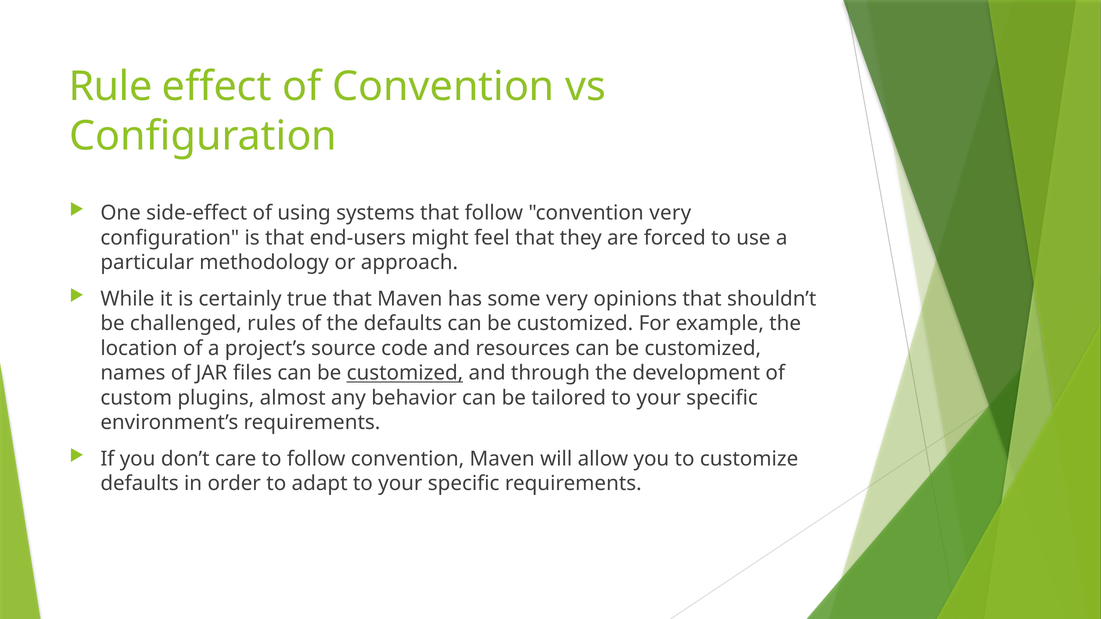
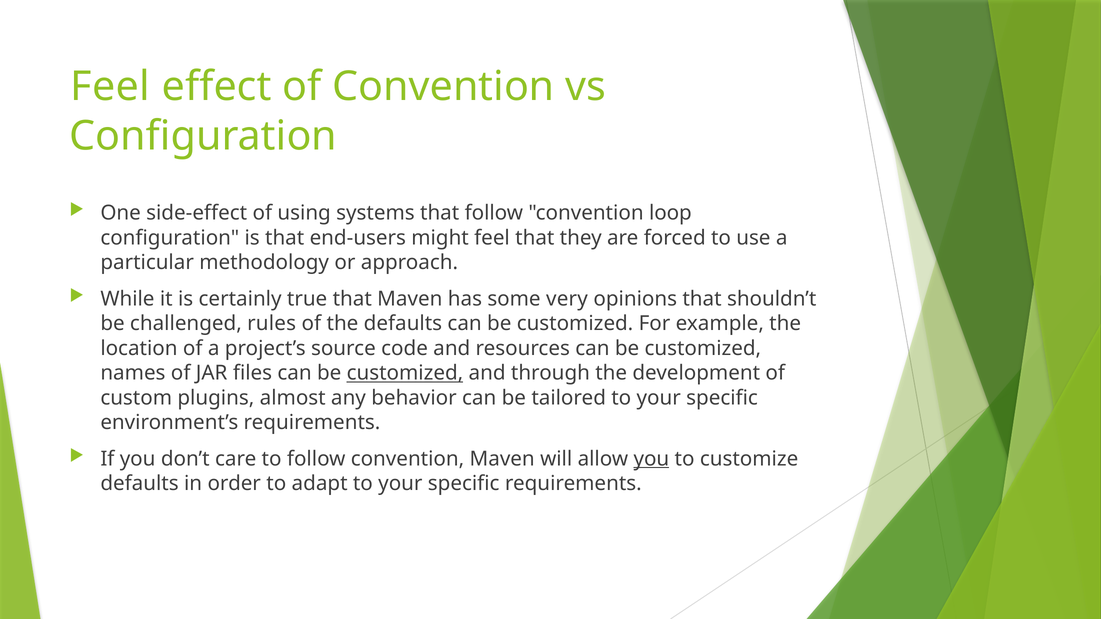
Rule at (111, 87): Rule -> Feel
convention very: very -> loop
you at (651, 459) underline: none -> present
